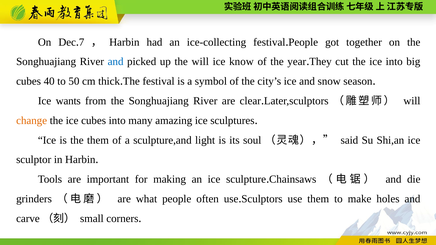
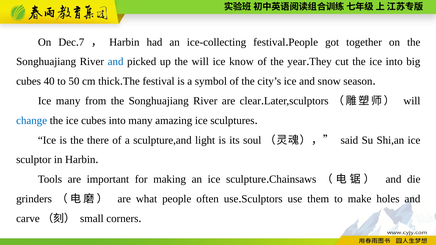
Ice wants: wants -> many
change colour: orange -> blue
the them: them -> there
